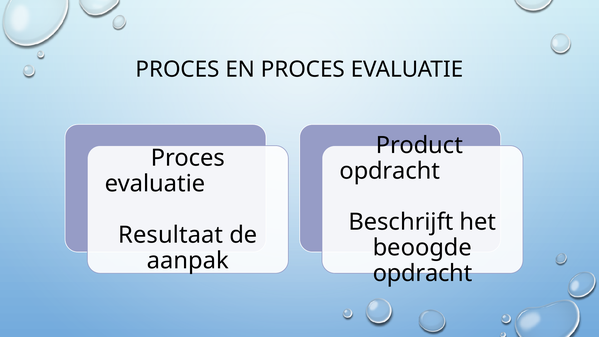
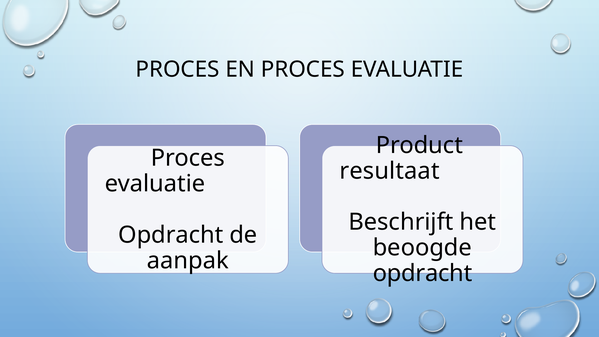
opdracht at (390, 171): opdracht -> resultaat
Resultaat at (171, 235): Resultaat -> Opdracht
